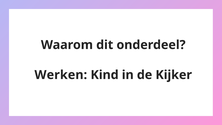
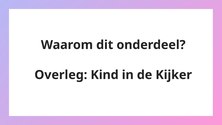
Werken: Werken -> Overleg
